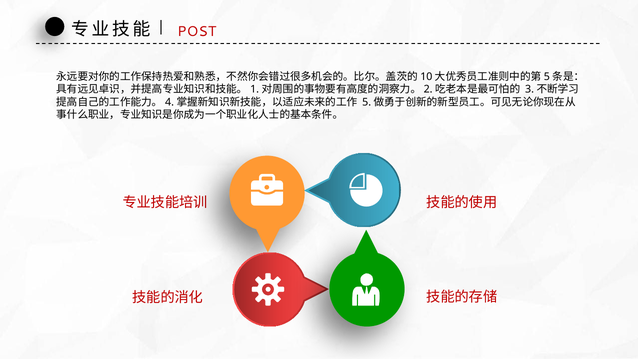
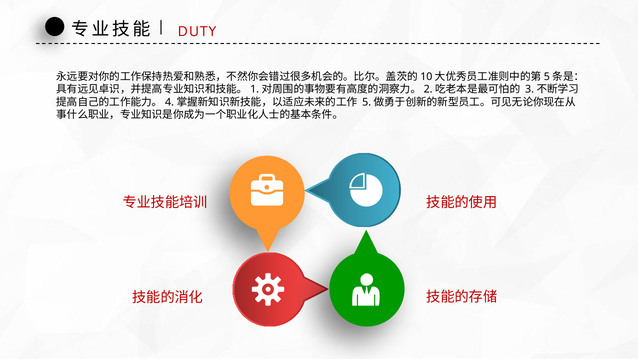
POST: POST -> DUTY
